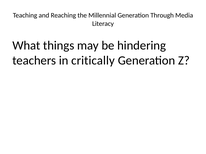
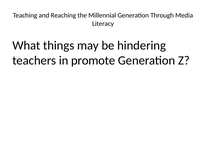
critically: critically -> promote
